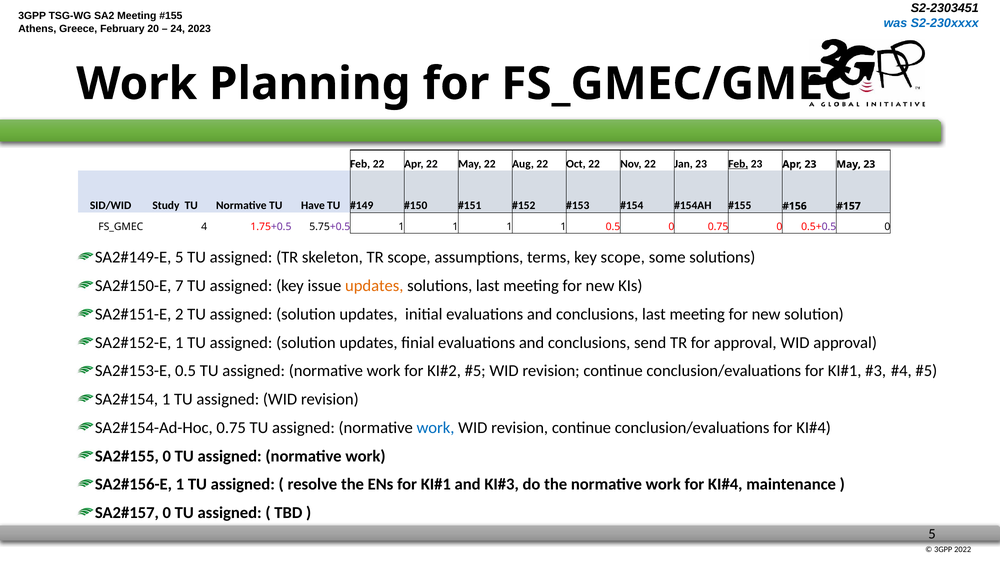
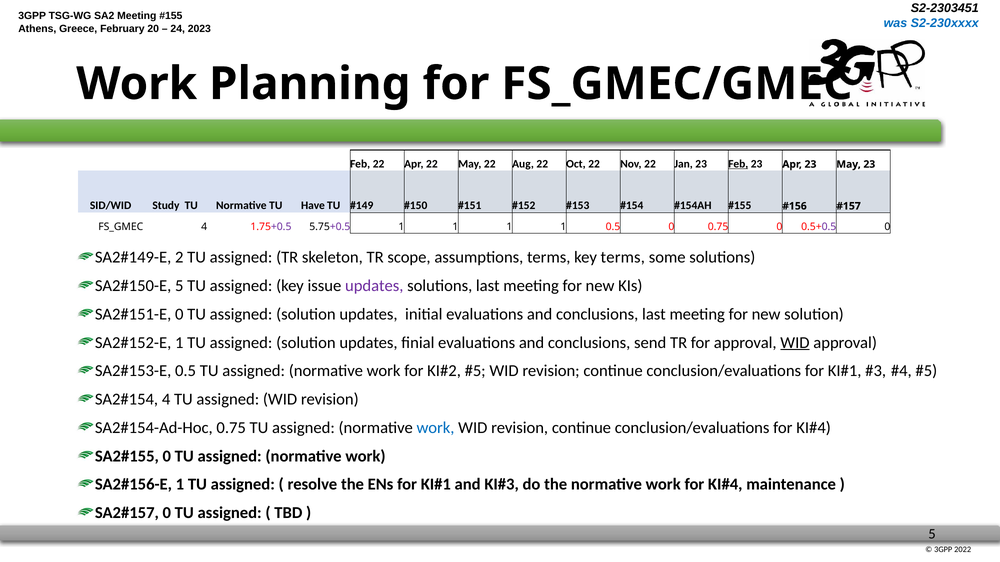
5 at (179, 258): 5 -> 2
key scope: scope -> terms
7 at (179, 286): 7 -> 5
updates at (374, 286) colour: orange -> purple
2 at (179, 314): 2 -> 0
WID at (795, 343) underline: none -> present
1 at (166, 400): 1 -> 4
